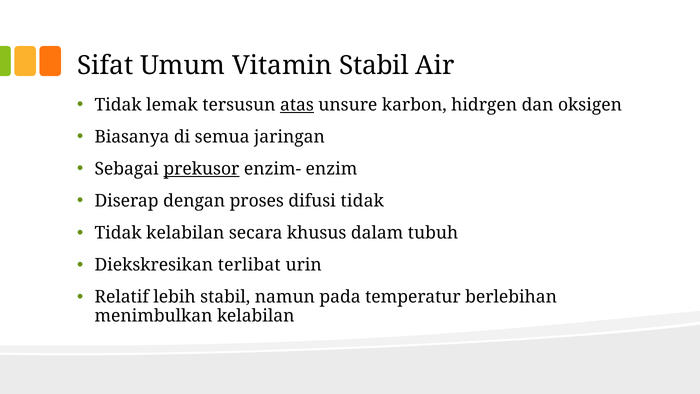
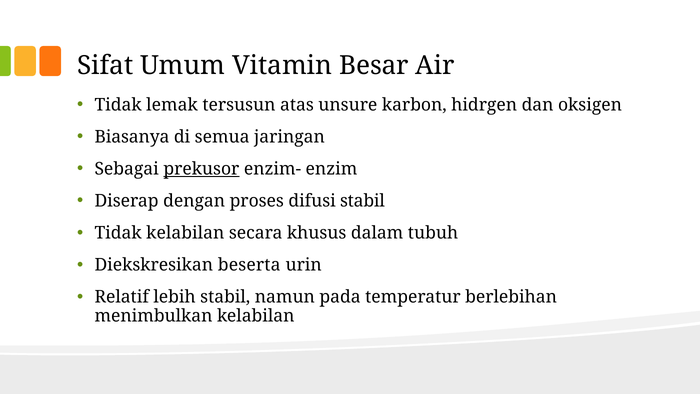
Vitamin Stabil: Stabil -> Besar
atas underline: present -> none
difusi tidak: tidak -> stabil
terlibat: terlibat -> beserta
